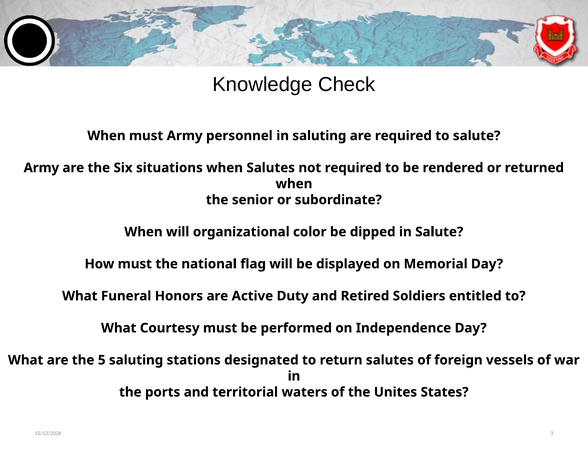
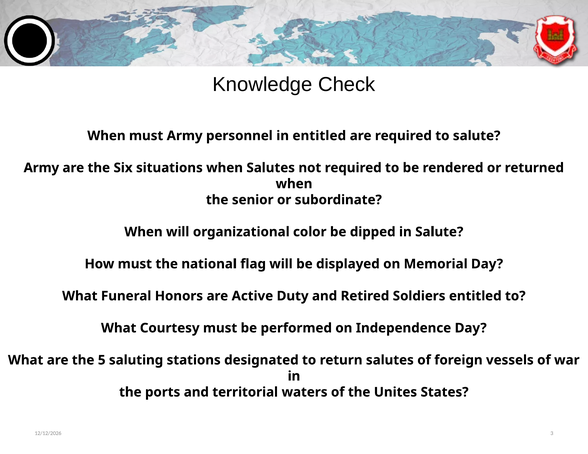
in saluting: saluting -> entitled
